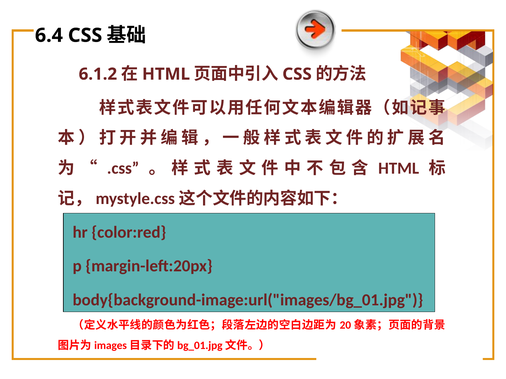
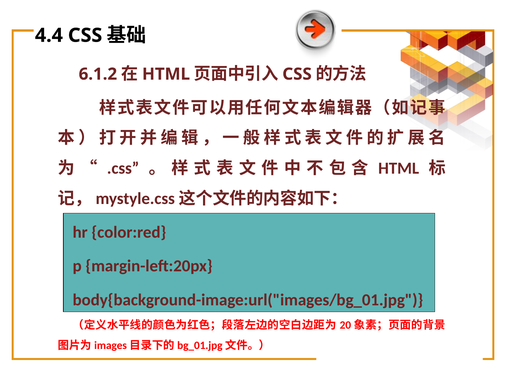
6.4: 6.4 -> 4.4
